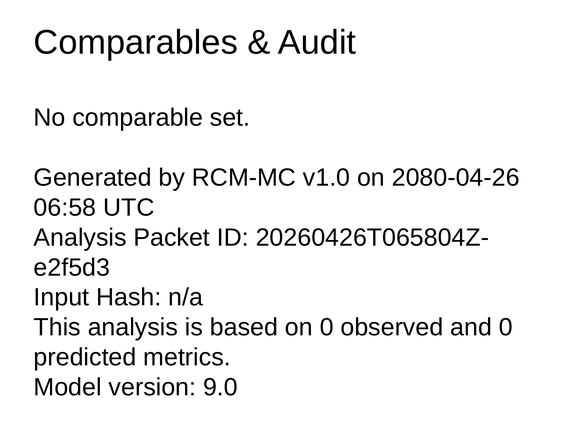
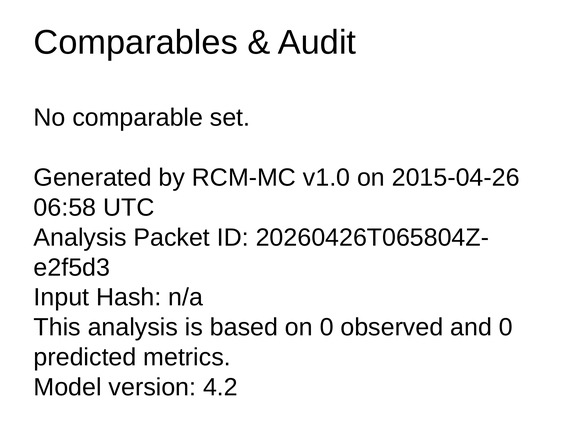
2080-04-26: 2080-04-26 -> 2015-04-26
9.0: 9.0 -> 4.2
